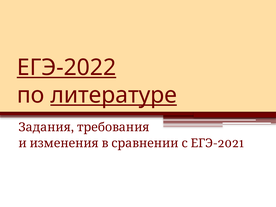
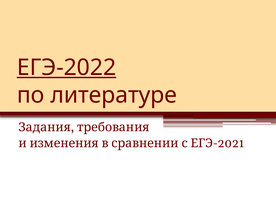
литературе underline: present -> none
